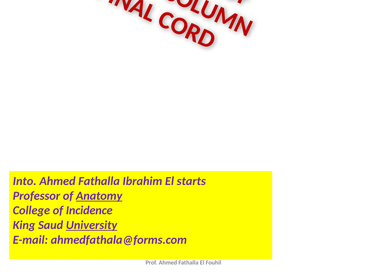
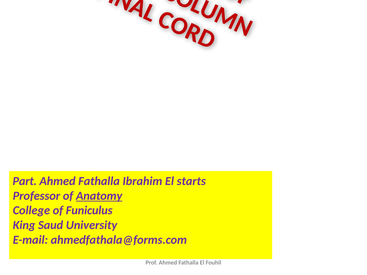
Into: Into -> Part
Incidence: Incidence -> Funiculus
University underline: present -> none
